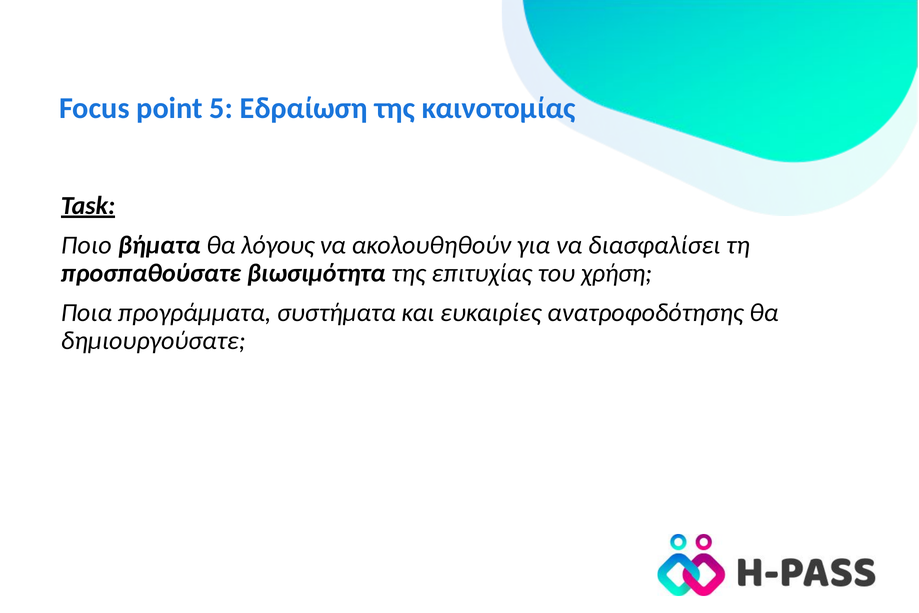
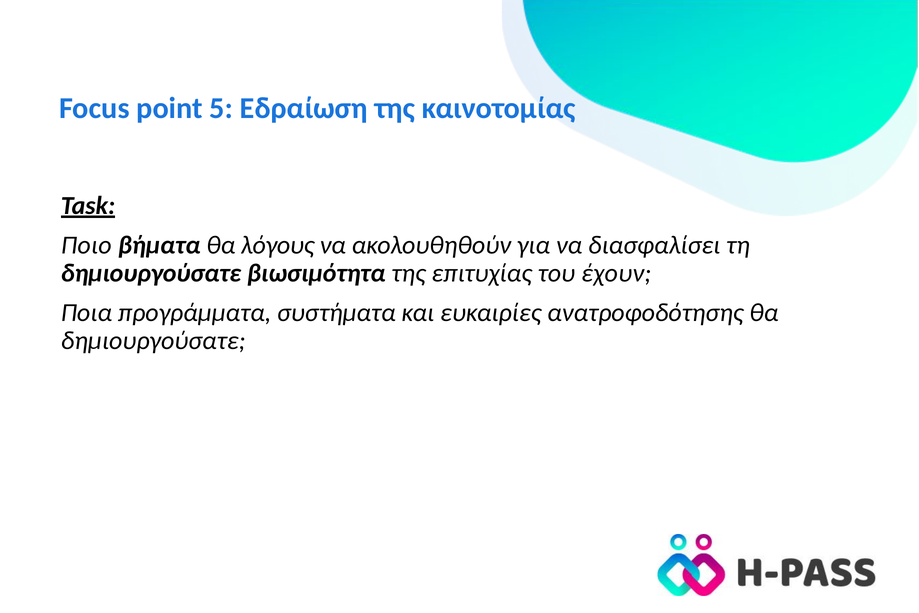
προσπαθούσατε at (151, 273): προσπαθούσατε -> δημιουργούσατε
χρήση: χρήση -> έχουν
